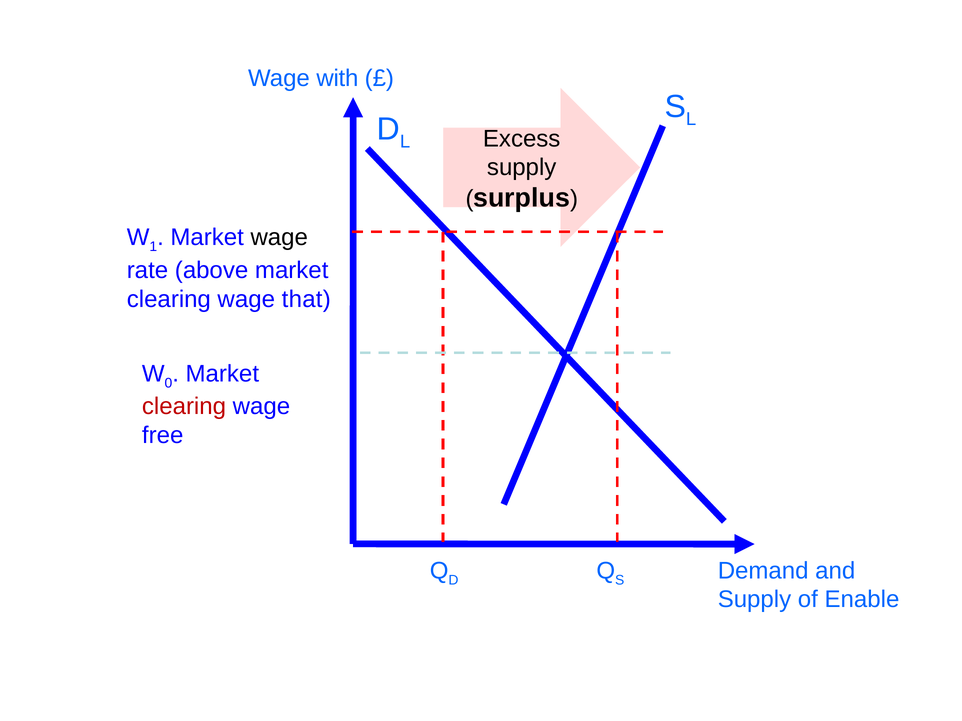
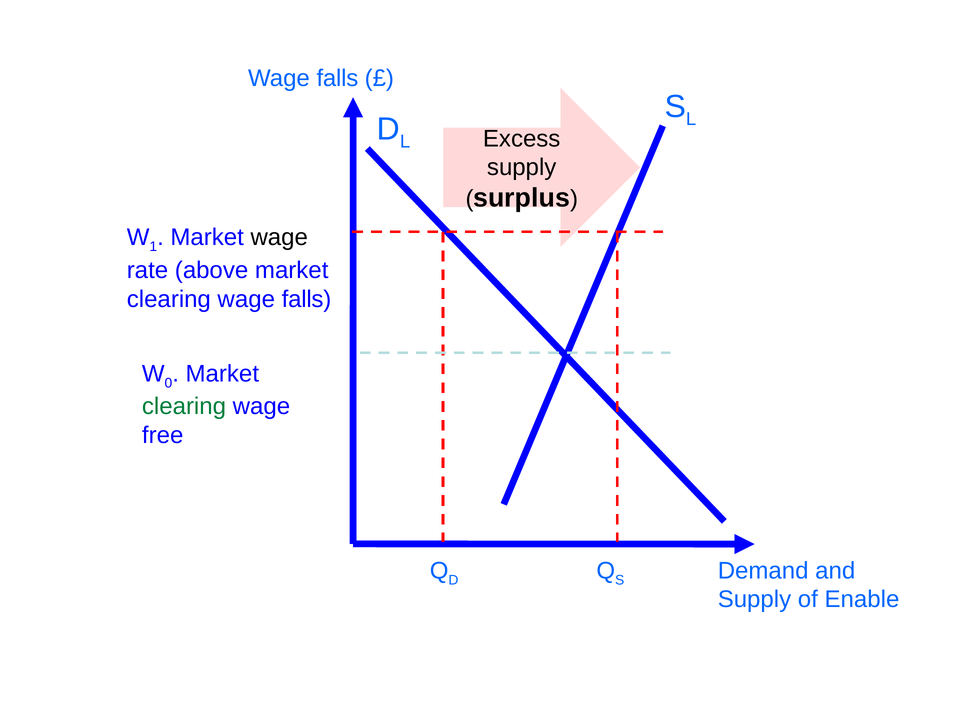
with at (337, 79): with -> falls
clearing wage that: that -> falls
clearing at (184, 407) colour: red -> green
